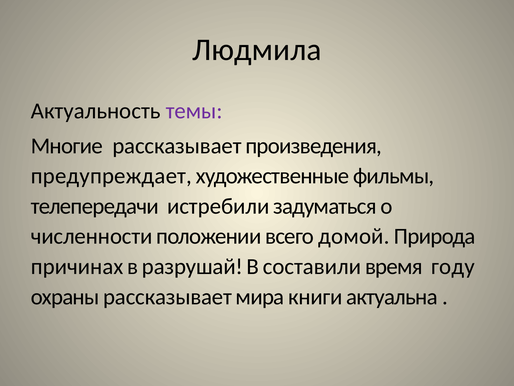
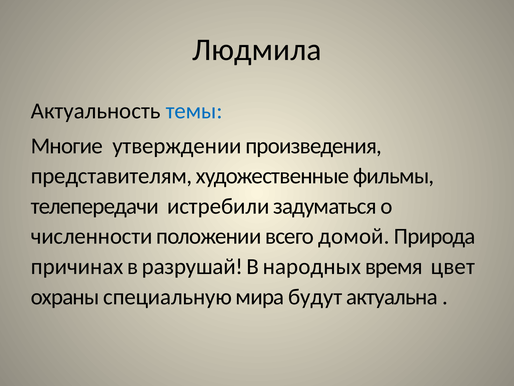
темы colour: purple -> blue
Многие рассказывает: рассказывает -> утверждении
предупреждает: предупреждает -> представителям
составили: составили -> народных
году: году -> цвет
охраны рассказывает: рассказывает -> специальную
книги: книги -> будут
